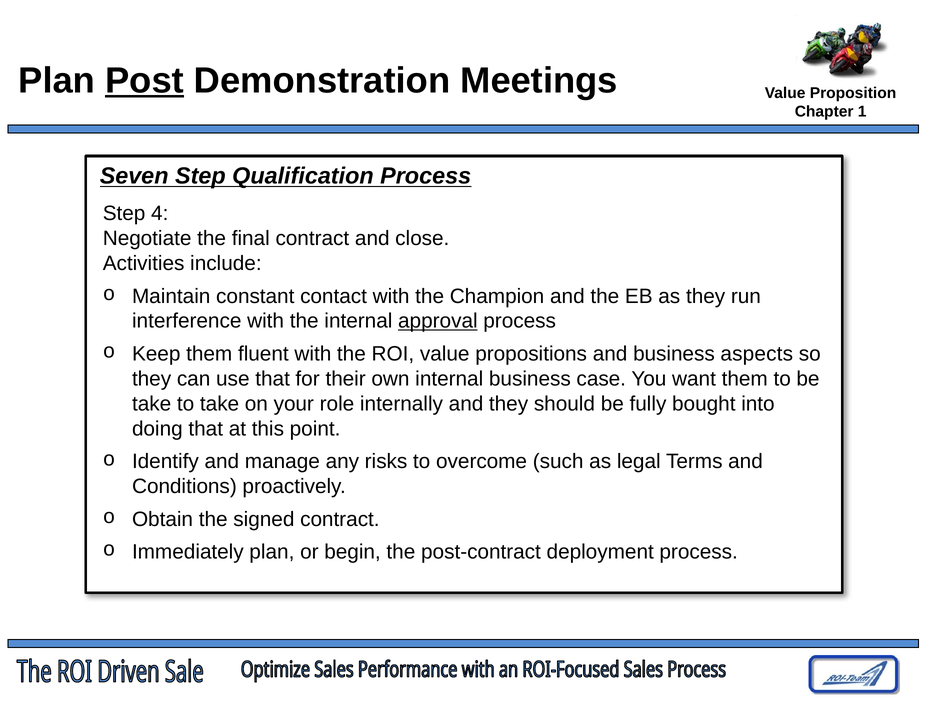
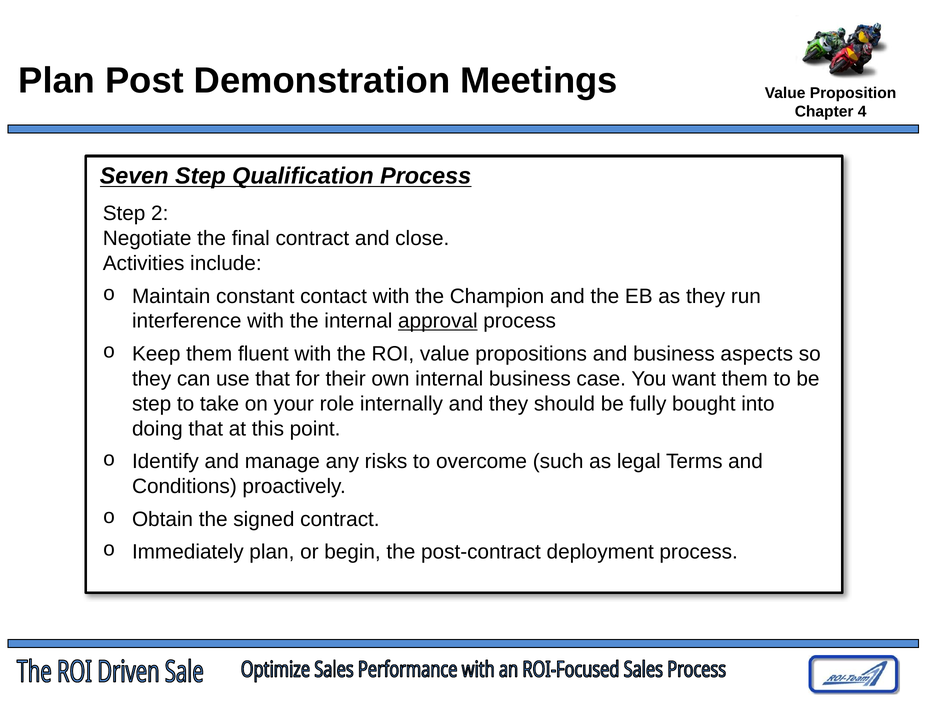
Post underline: present -> none
1: 1 -> 4
4: 4 -> 2
take at (152, 404): take -> step
